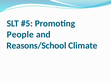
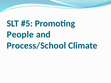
Reasons/School: Reasons/School -> Process/School
